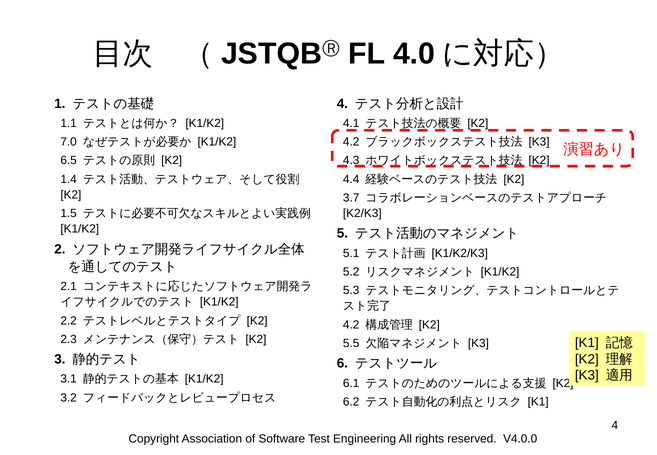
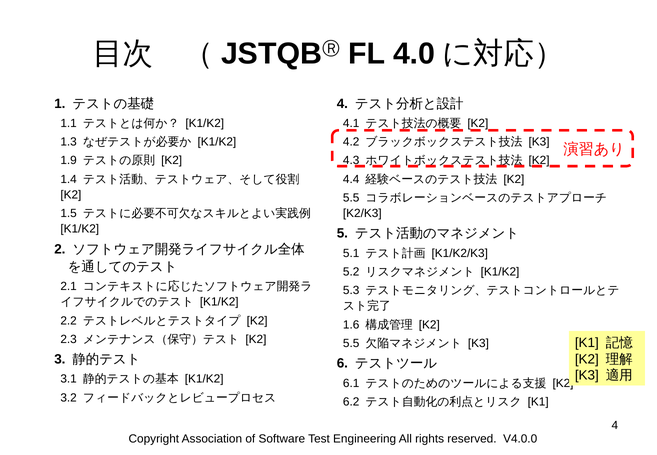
7.0: 7.0 -> 1.3
6.5: 6.5 -> 1.9
3.7 at (351, 198): 3.7 -> 5.5
4.2 at (351, 325): 4.2 -> 1.6
